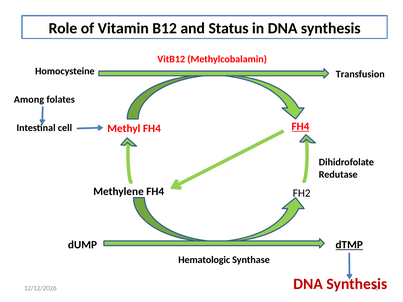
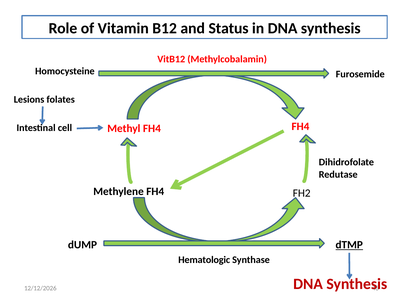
Transfusion: Transfusion -> Furosemide
Among: Among -> Lesions
FH4 at (300, 127) underline: present -> none
